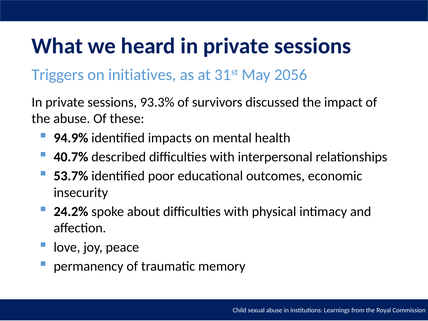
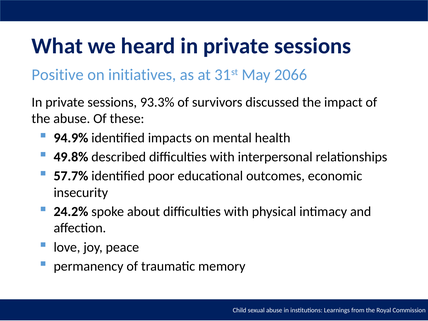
Triggers: Triggers -> Positive
2056: 2056 -> 2066
40.7%: 40.7% -> 49.8%
53.7%: 53.7% -> 57.7%
